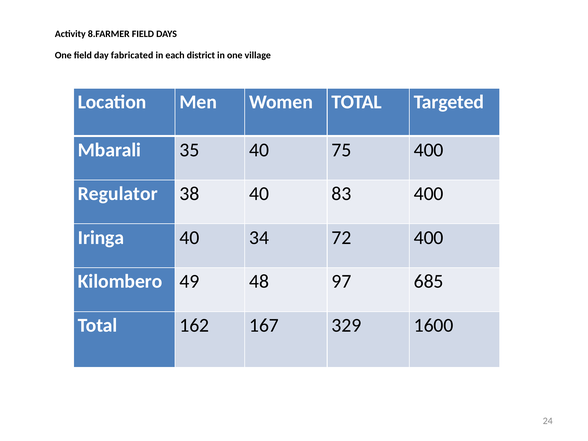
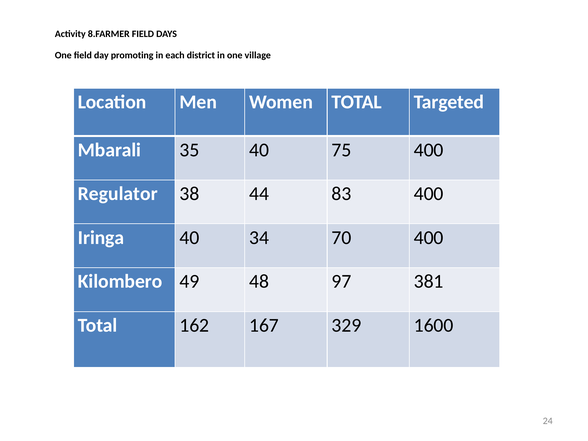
fabricated: fabricated -> promoting
38 40: 40 -> 44
72: 72 -> 70
685: 685 -> 381
